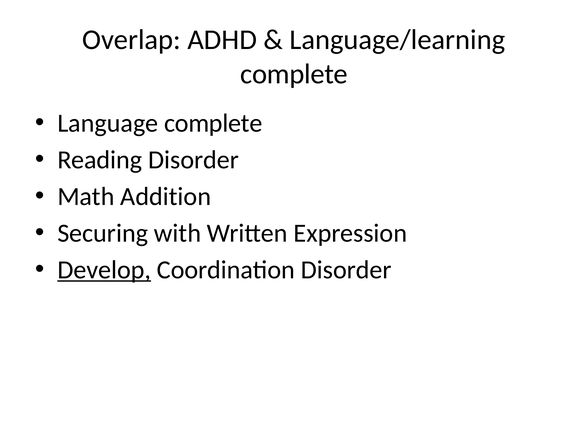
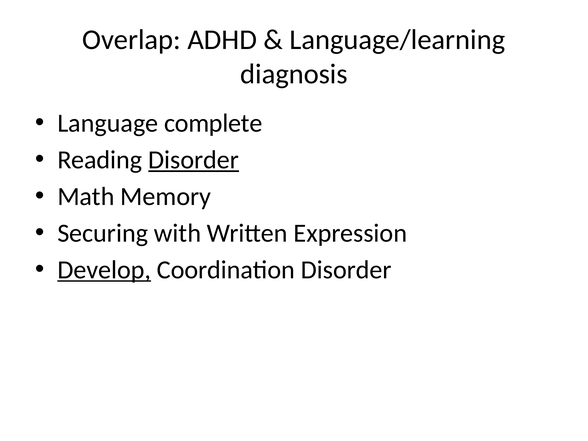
complete at (294, 74): complete -> diagnosis
Disorder at (194, 160) underline: none -> present
Addition: Addition -> Memory
